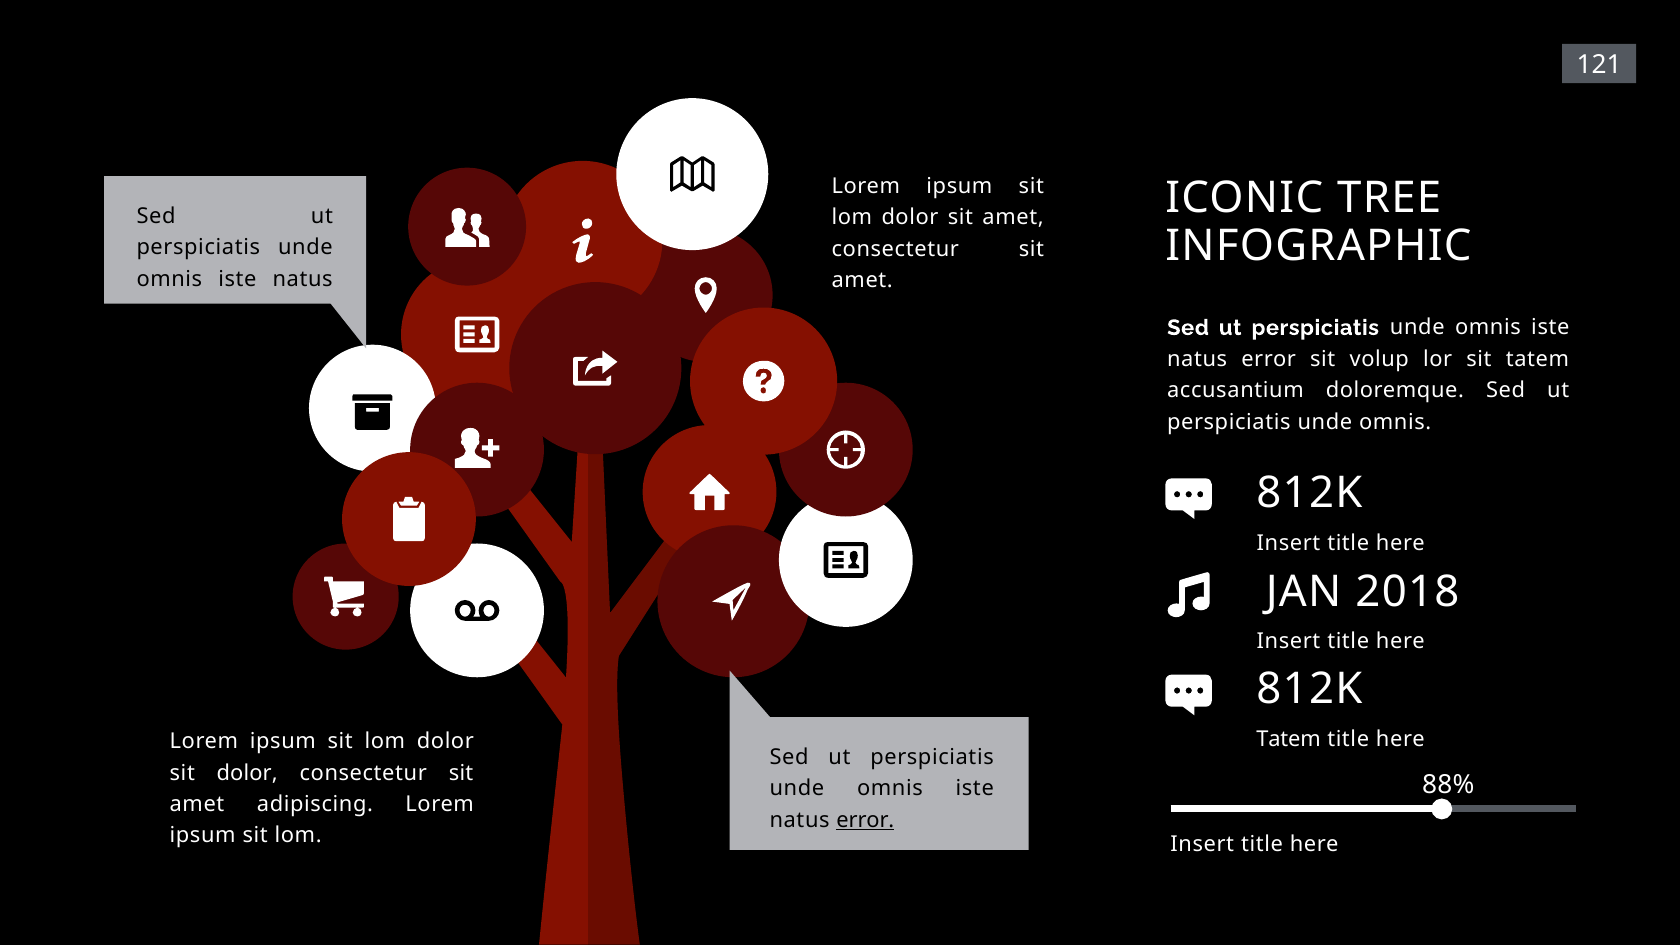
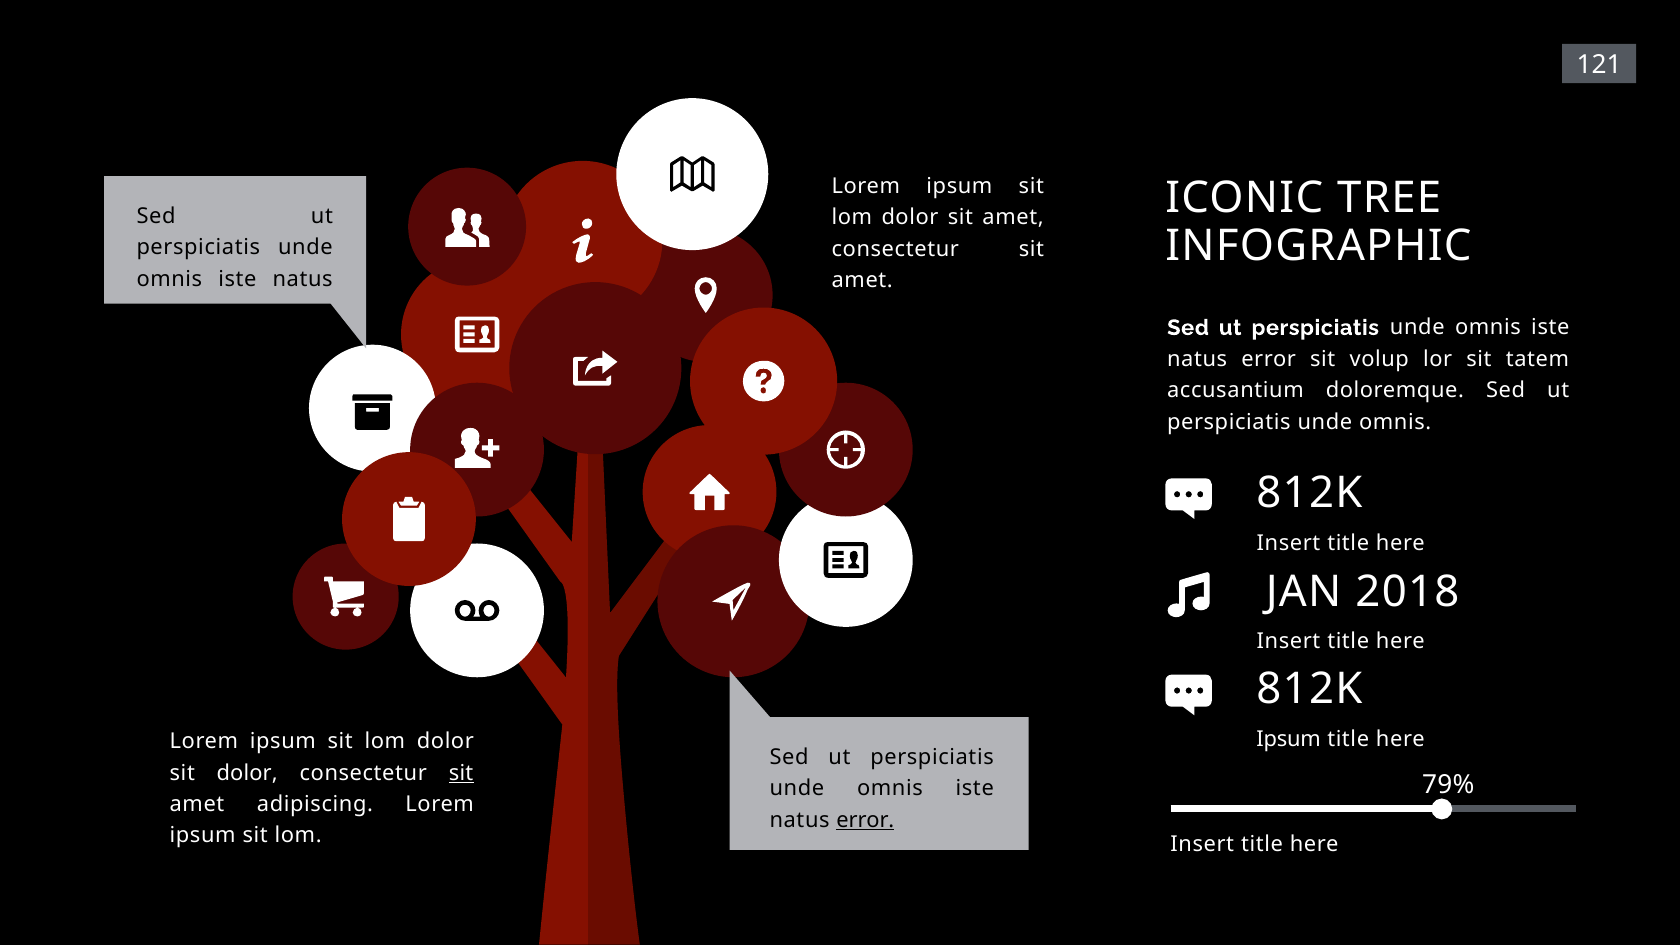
Tatem at (1289, 739): Tatem -> Ipsum
sit at (461, 773) underline: none -> present
88%: 88% -> 79%
